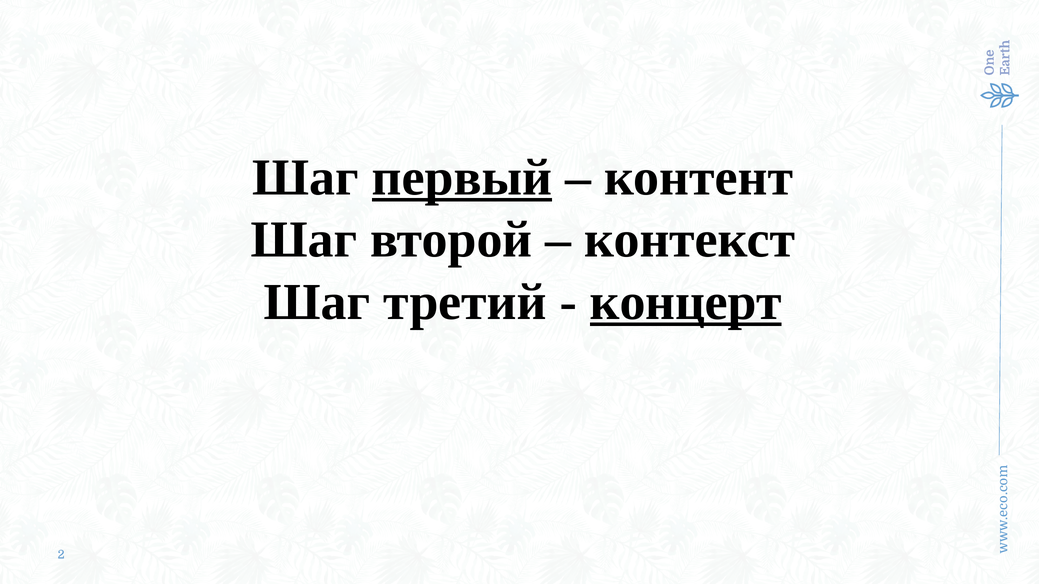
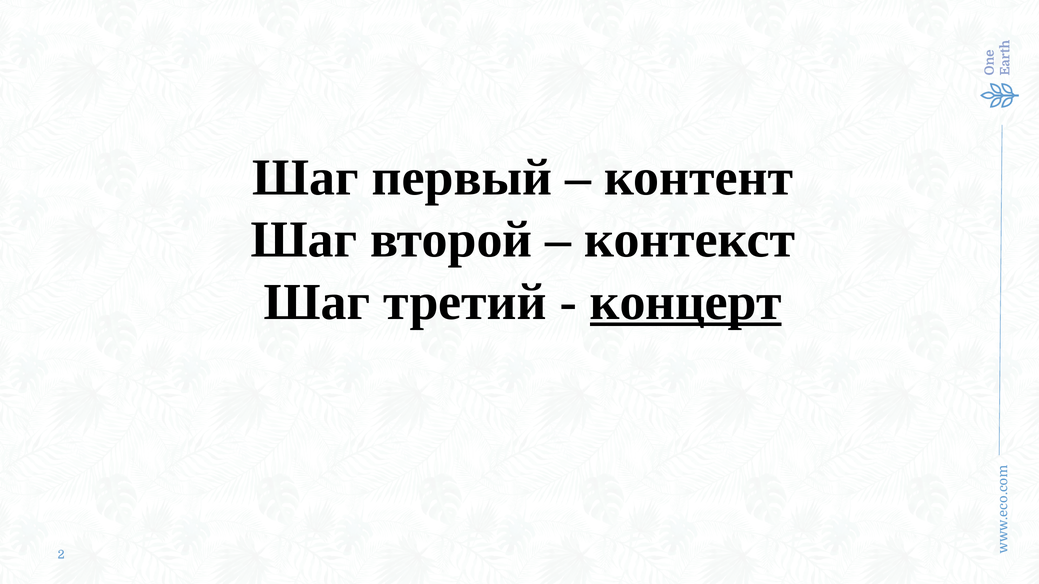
первый underline: present -> none
